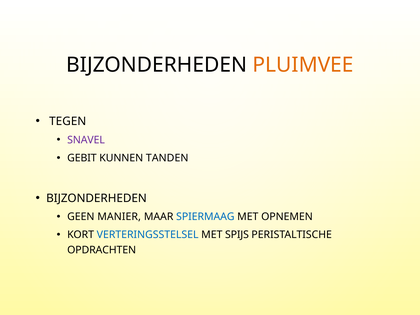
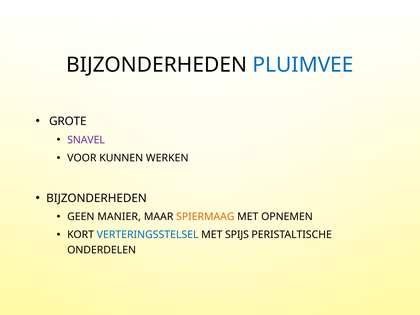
PLUIMVEE colour: orange -> blue
TEGEN: TEGEN -> GROTE
GEBIT: GEBIT -> VOOR
TANDEN: TANDEN -> WERKEN
SPIERMAAG colour: blue -> orange
OPDRACHTEN: OPDRACHTEN -> ONDERDELEN
